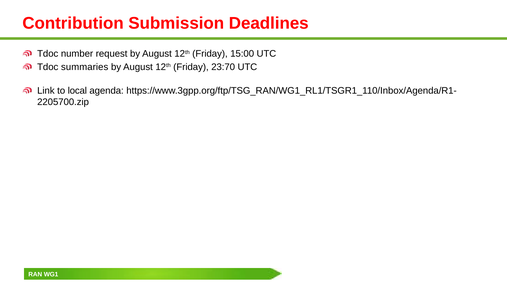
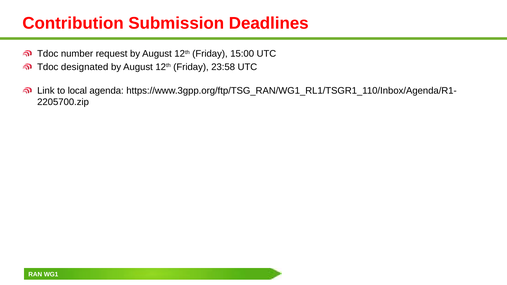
summaries: summaries -> designated
23:70: 23:70 -> 23:58
